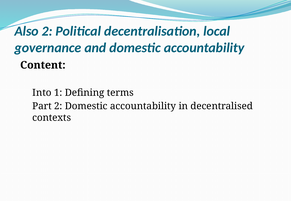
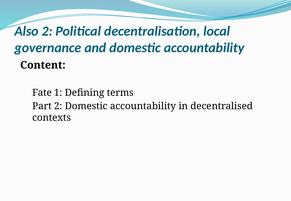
Into: Into -> Fate
